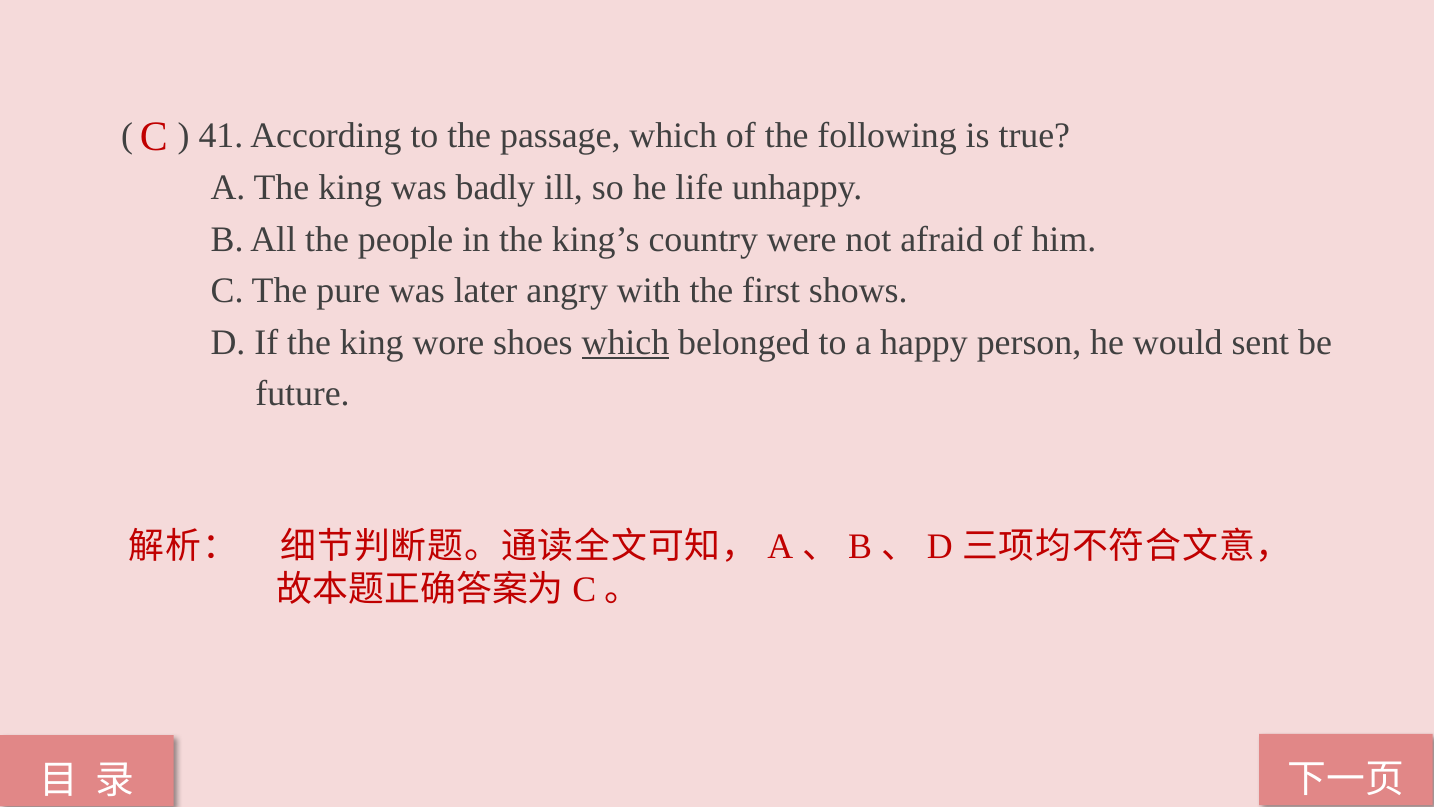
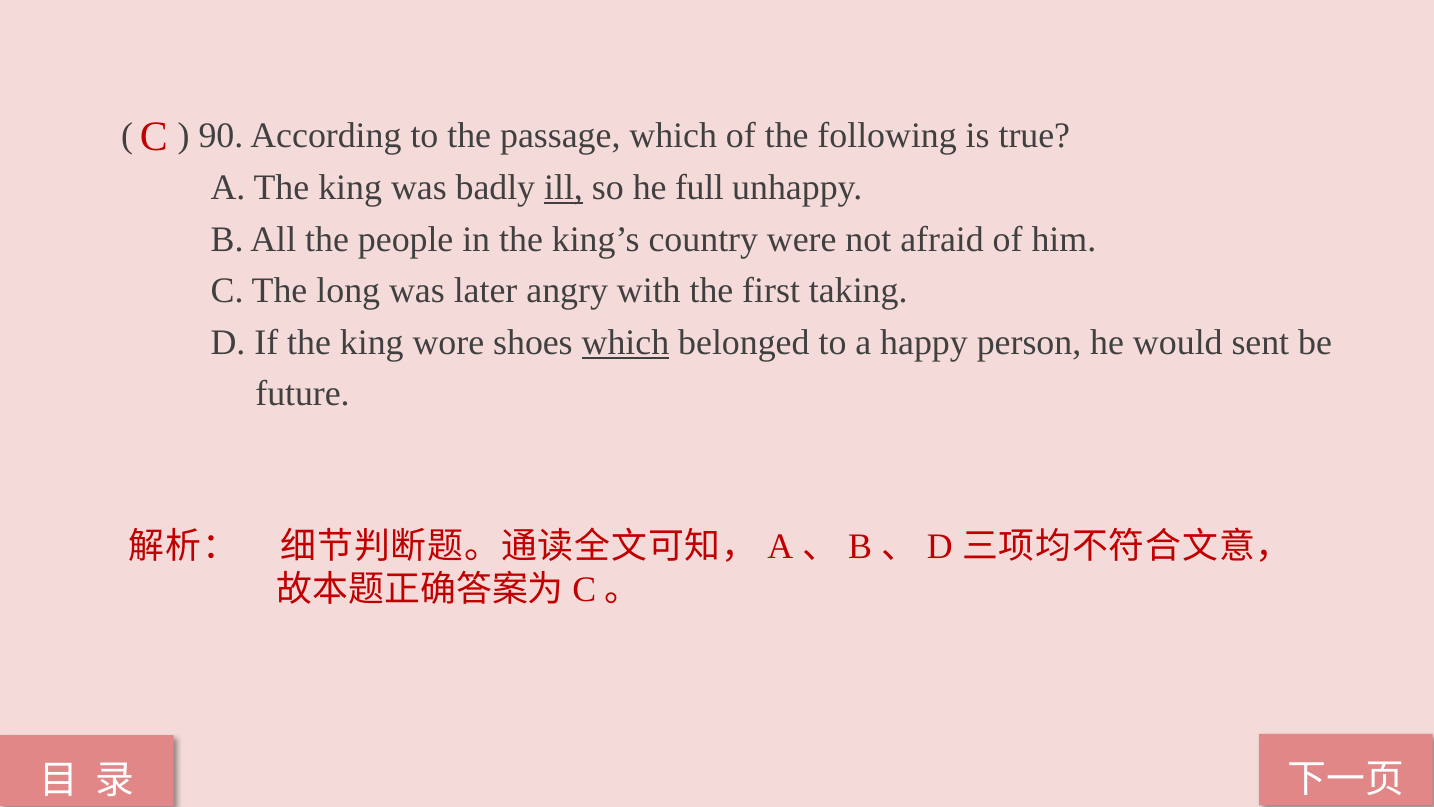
41: 41 -> 90
ill underline: none -> present
life: life -> full
pure: pure -> long
shows: shows -> taking
